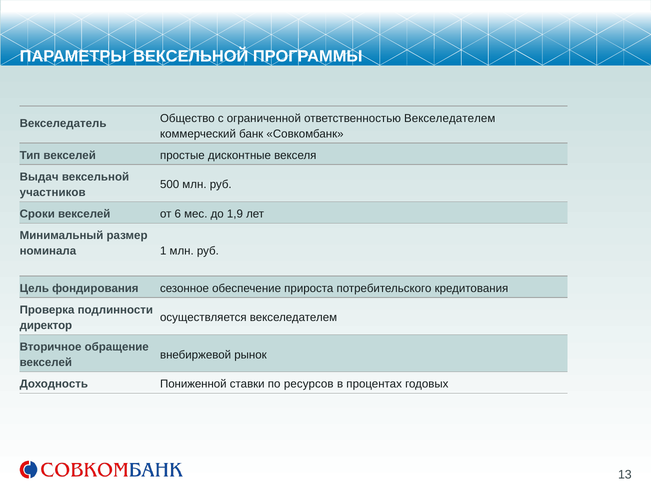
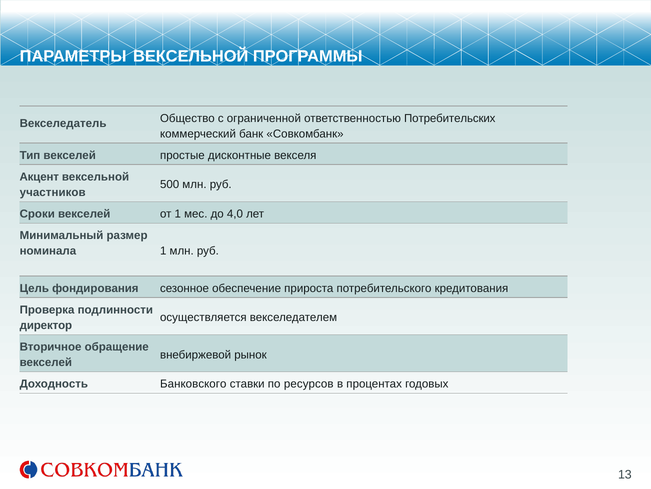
ответственностью Векселедателем: Векселедателем -> Потребительских
Выдач: Выдач -> Акцент
от 6: 6 -> 1
1,9: 1,9 -> 4,0
Пониженной: Пониженной -> Банковского
